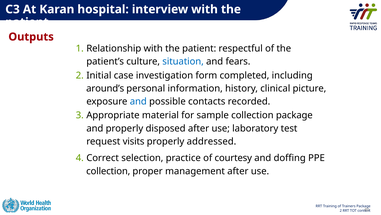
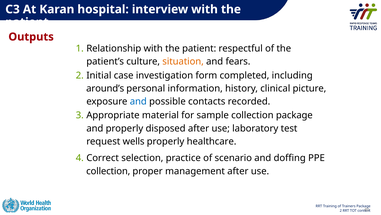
situation colour: blue -> orange
visits: visits -> wells
addressed: addressed -> healthcare
courtesy: courtesy -> scenario
